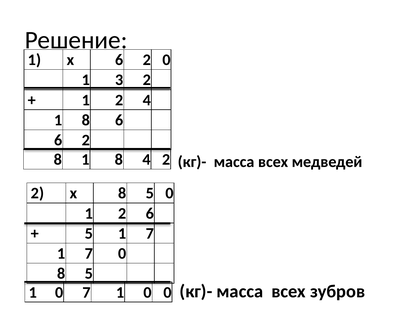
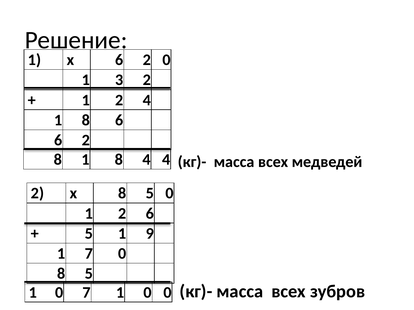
4 2: 2 -> 4
5 1 7: 7 -> 9
